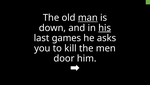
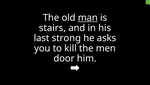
down: down -> stairs
his underline: present -> none
games: games -> strong
